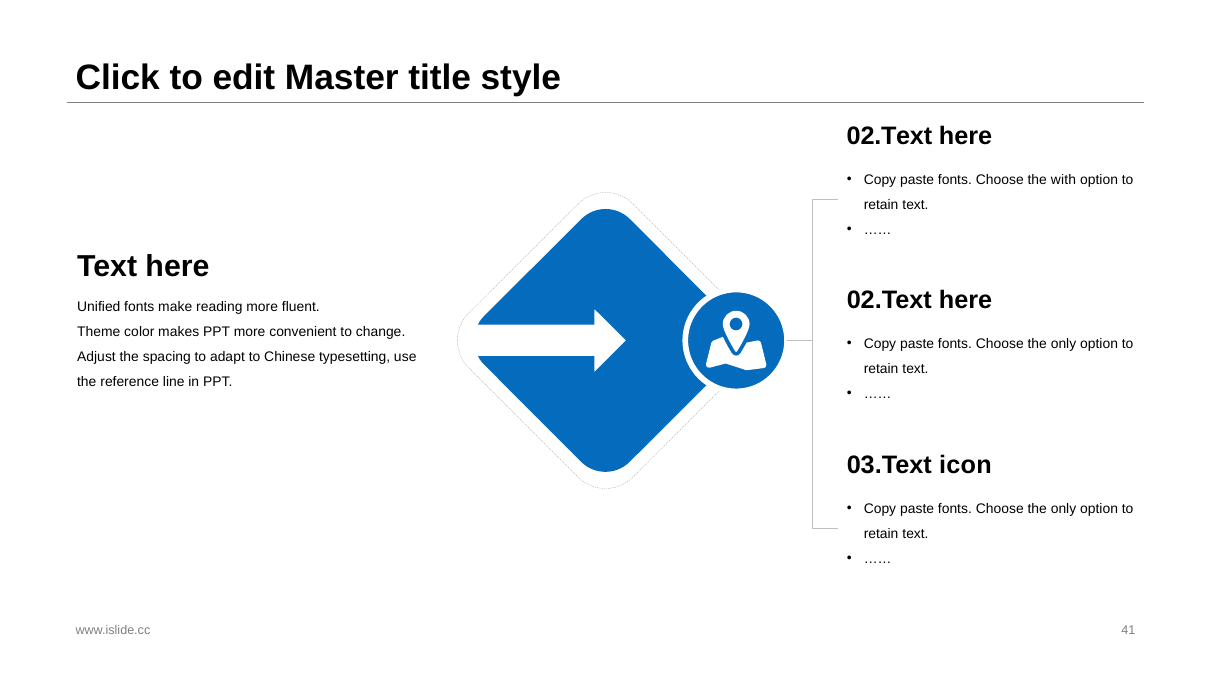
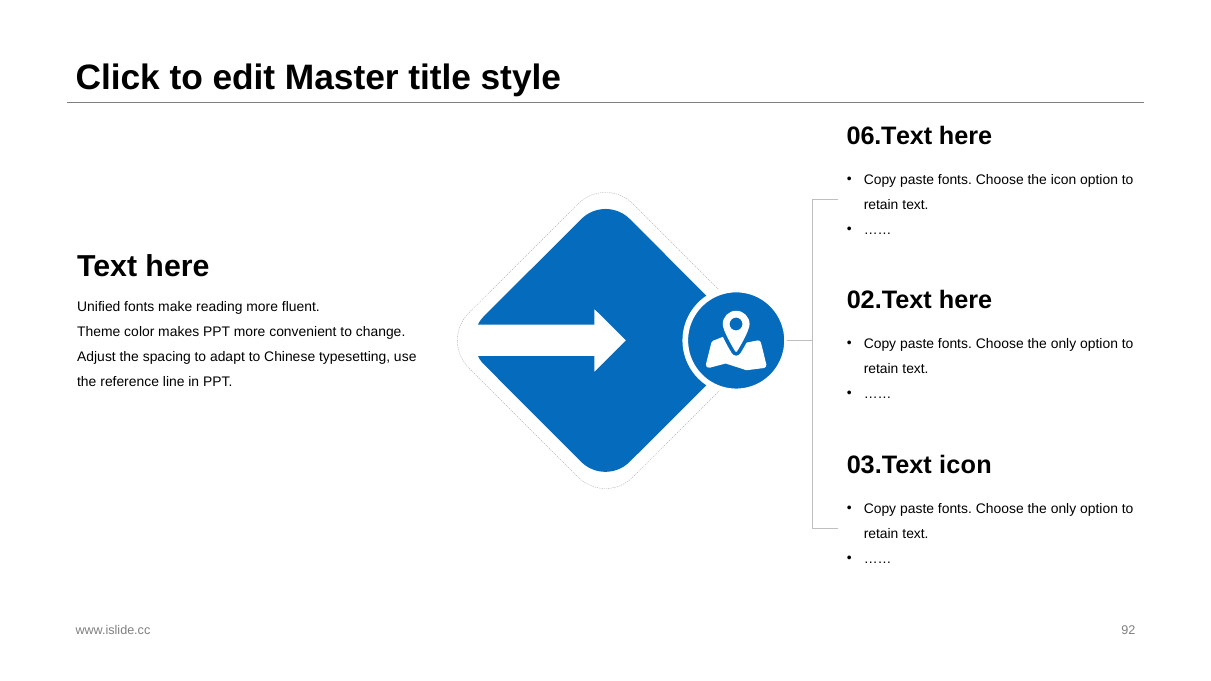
02.Text at (889, 136): 02.Text -> 06.Text
the with: with -> icon
41: 41 -> 92
